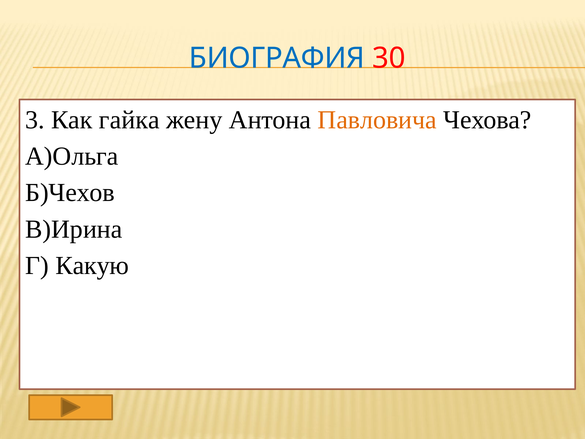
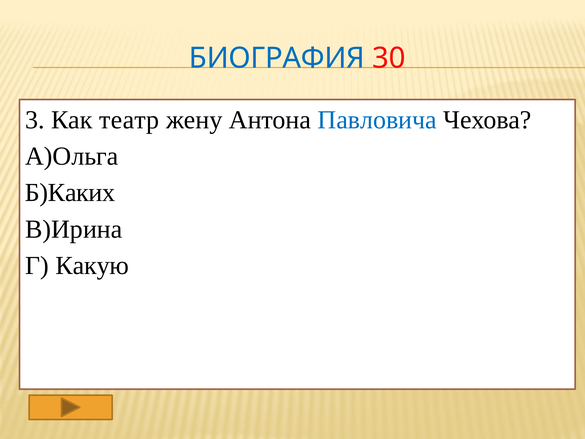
гайка: гайка -> театр
Павловича colour: orange -> blue
Б)Чехов: Б)Чехов -> Б)Каких
